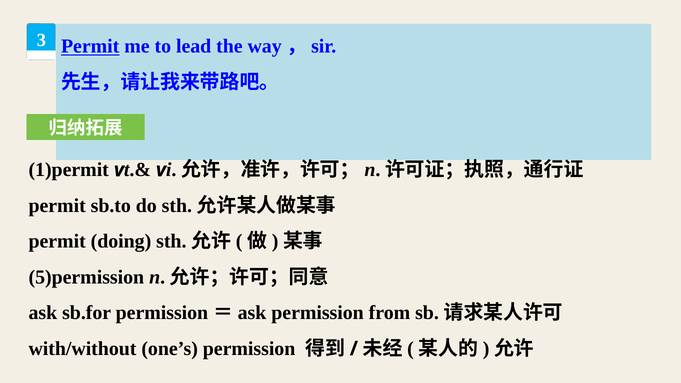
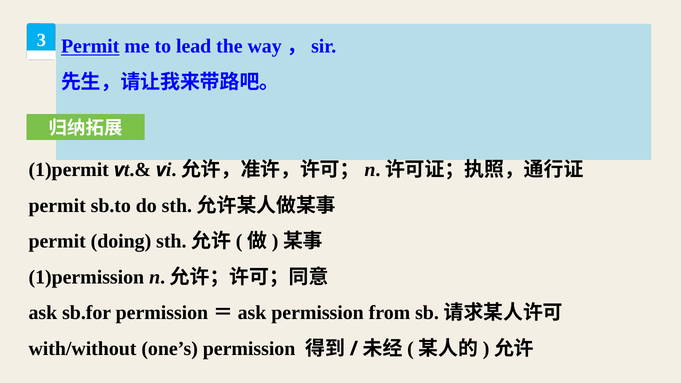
5)permission: 5)permission -> 1)permission
